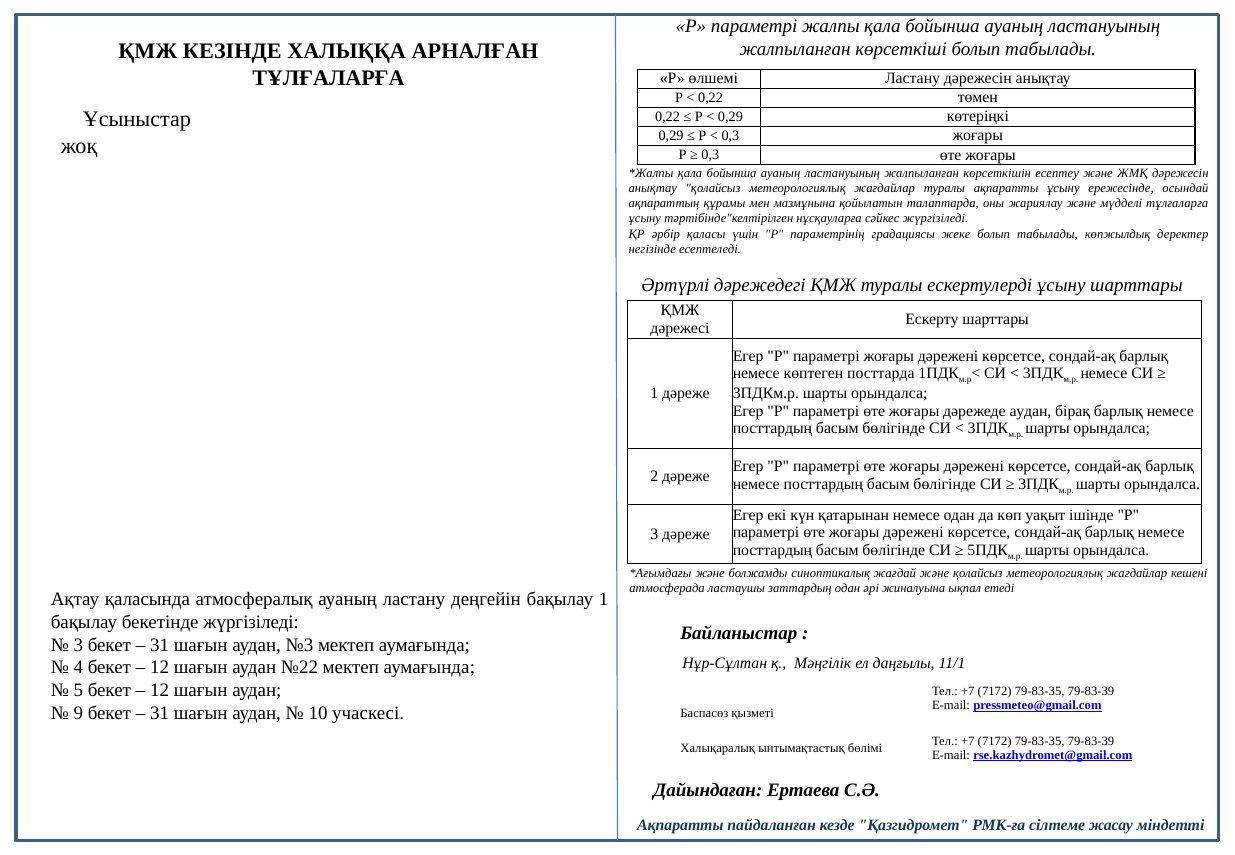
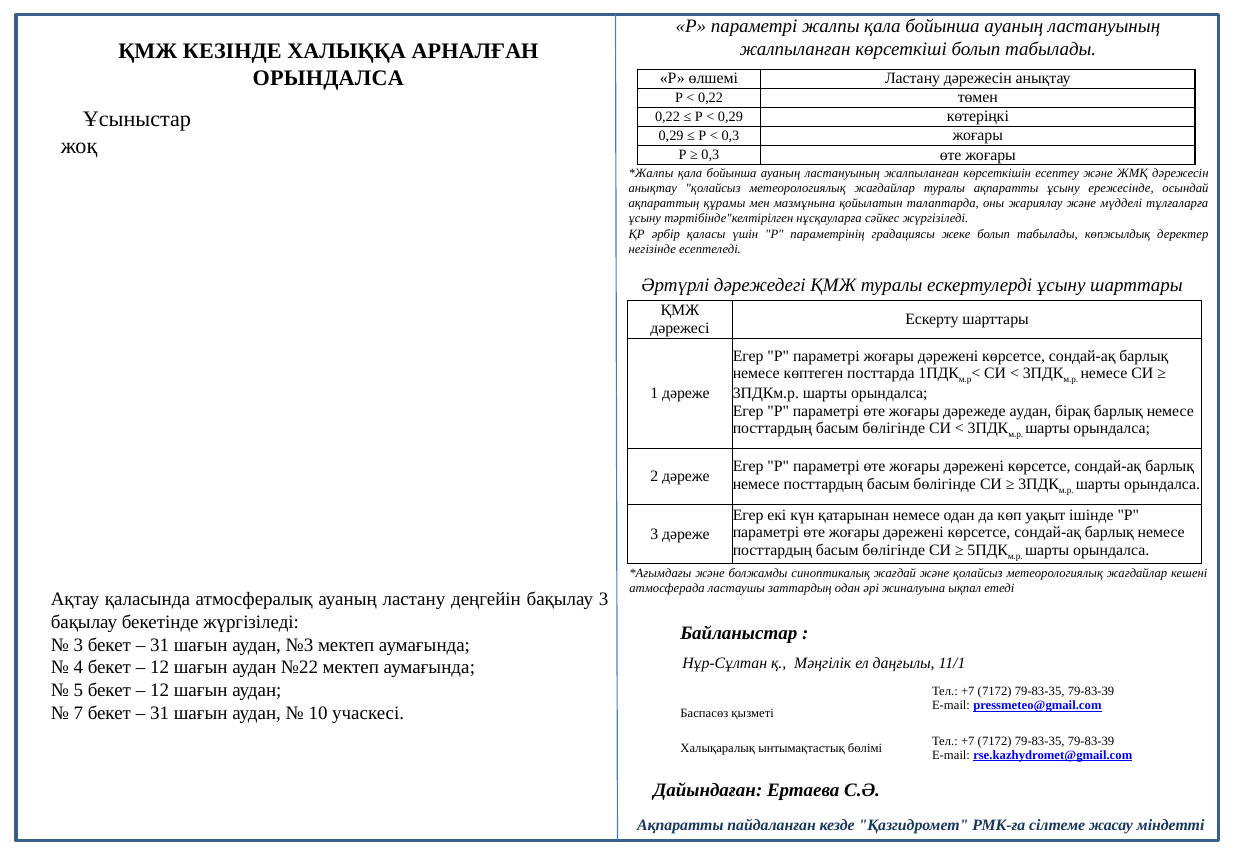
ТҰЛҒАЛАРҒА at (328, 78): ТҰЛҒАЛАРҒА -> ОРЫНДАЛСА
бақылау 1: 1 -> 3
9: 9 -> 7
